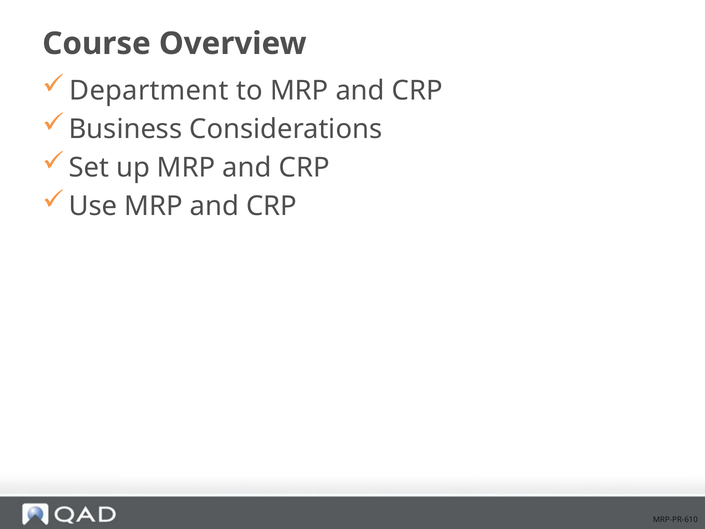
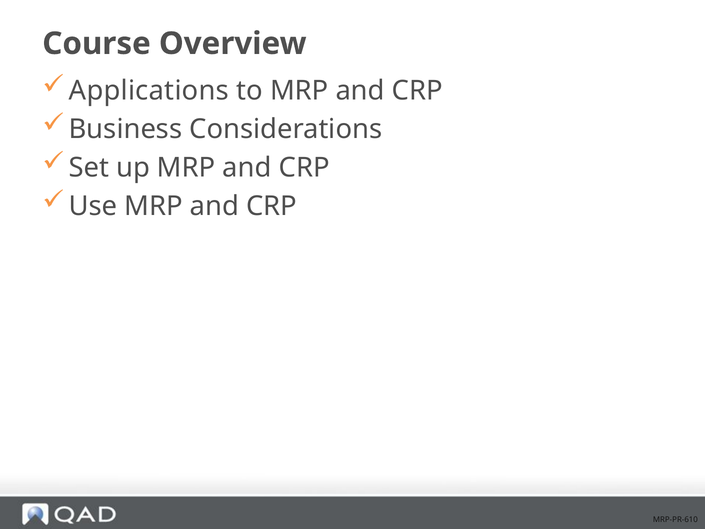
Department: Department -> Applications
